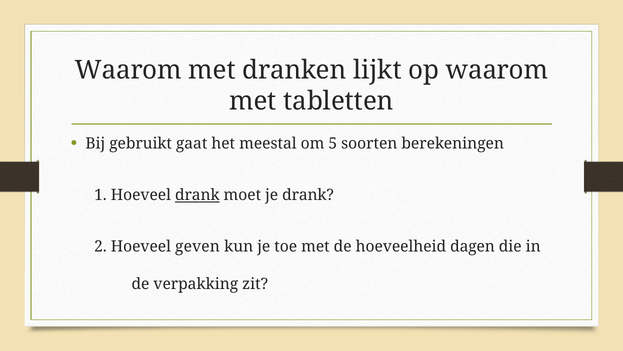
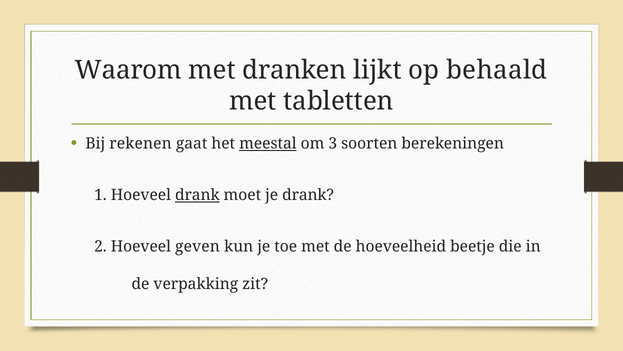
op waarom: waarom -> behaald
gebruikt: gebruikt -> rekenen
meestal underline: none -> present
5: 5 -> 3
dagen: dagen -> beetje
